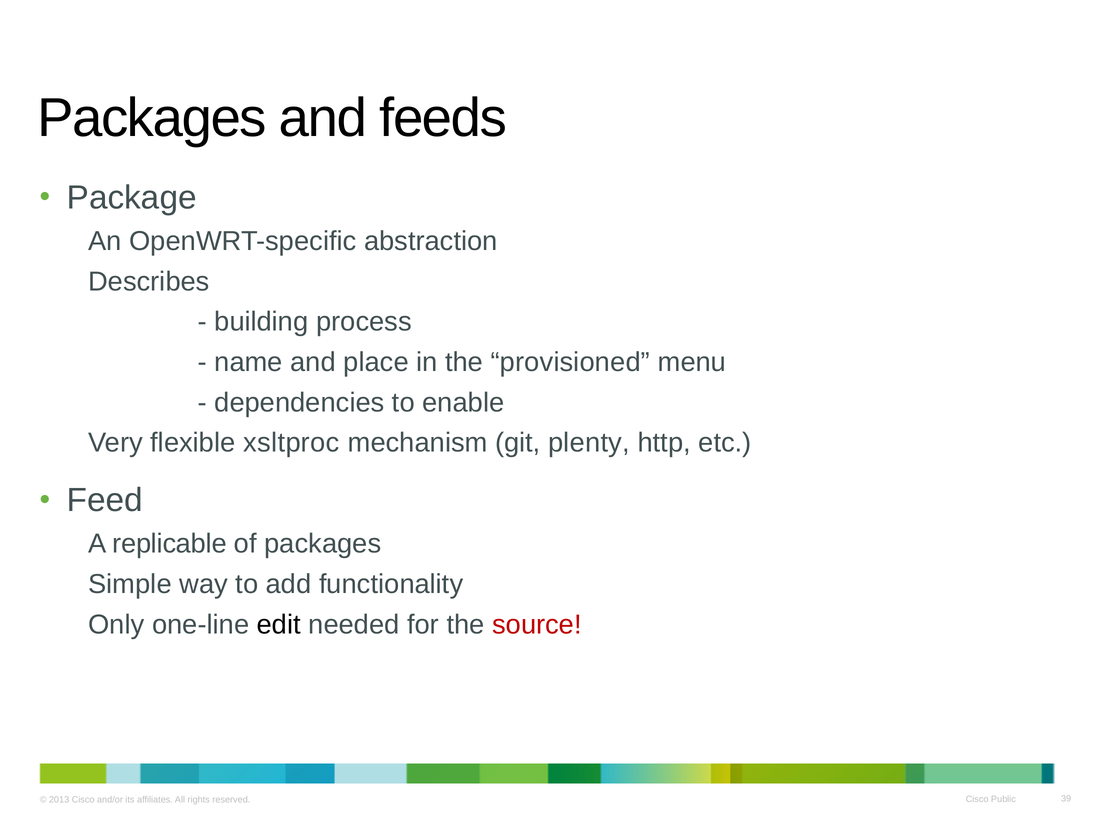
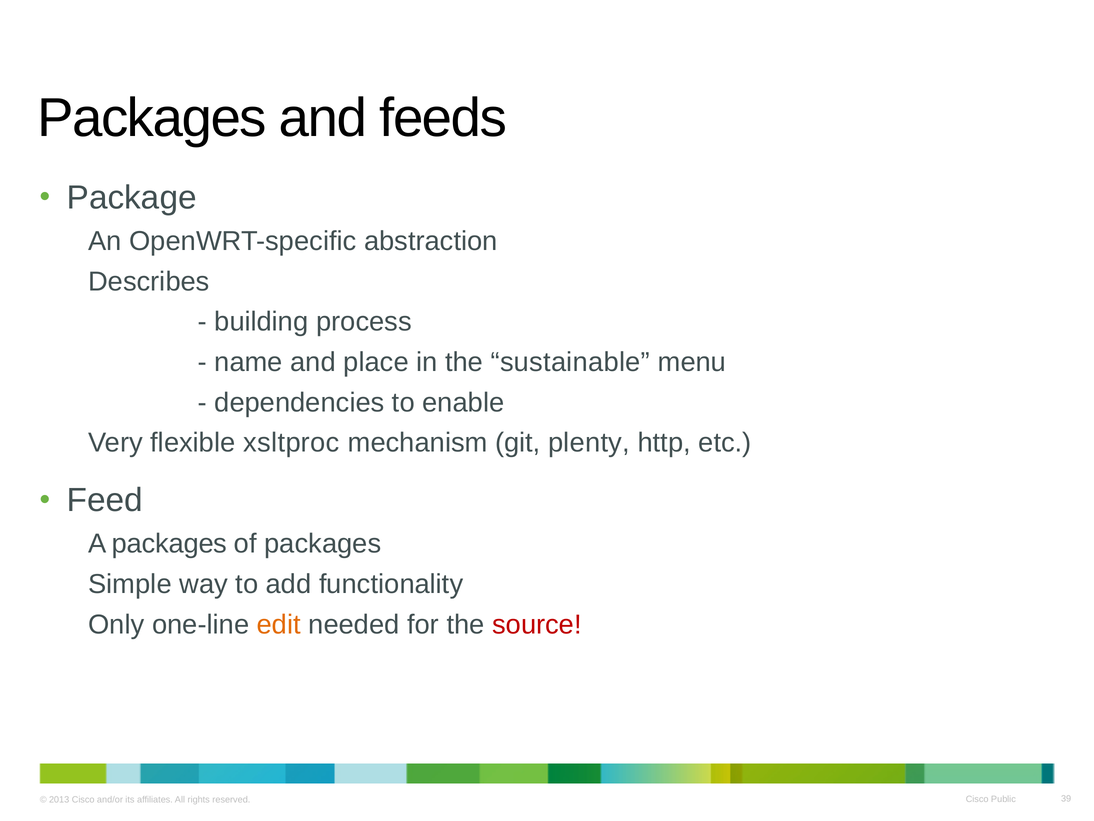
provisioned: provisioned -> sustainable
A replicable: replicable -> packages
edit colour: black -> orange
